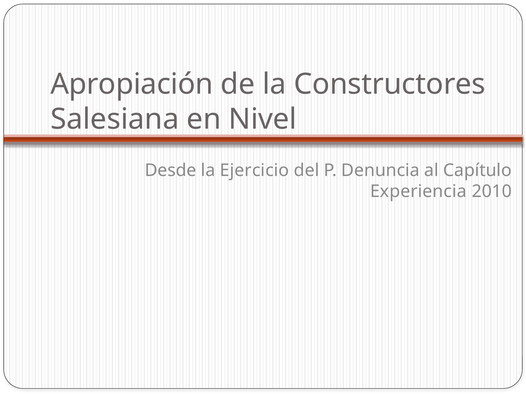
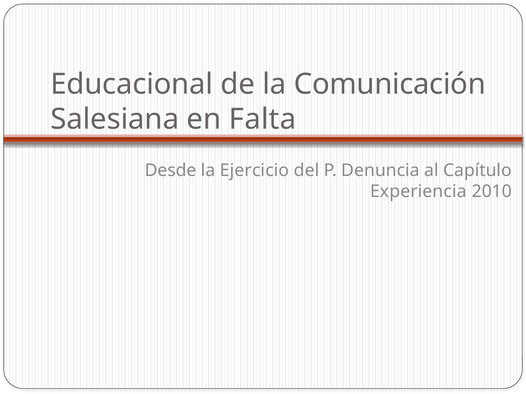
Apropiación: Apropiación -> Educacional
Constructores: Constructores -> Comunicación
Nivel: Nivel -> Falta
